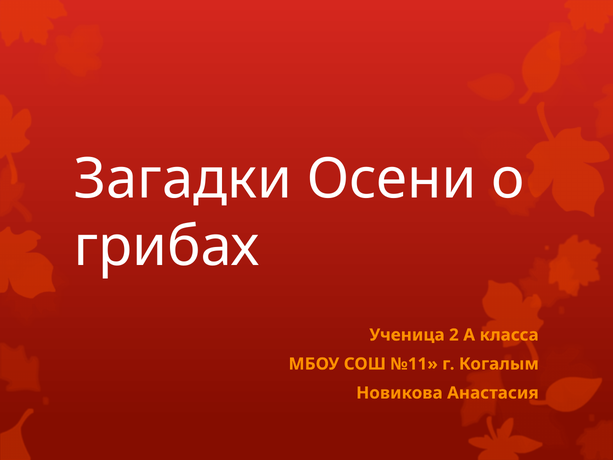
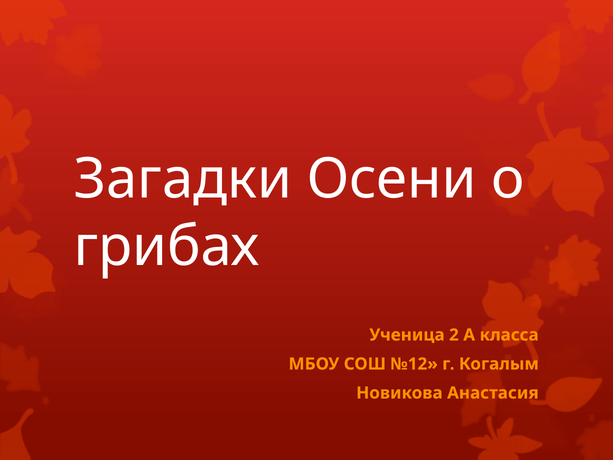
№11: №11 -> №12
